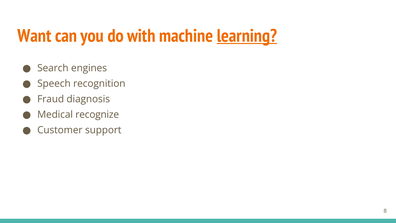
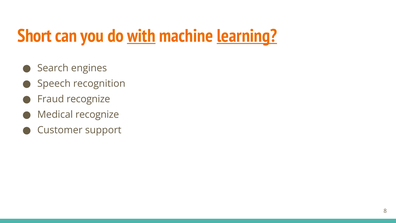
Want: Want -> Short
with underline: none -> present
Fraud diagnosis: diagnosis -> recognize
